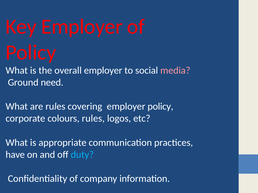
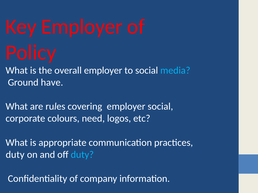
media colour: pink -> light blue
need: need -> have
employer policy: policy -> social
colours rules: rules -> need
have at (15, 155): have -> duty
